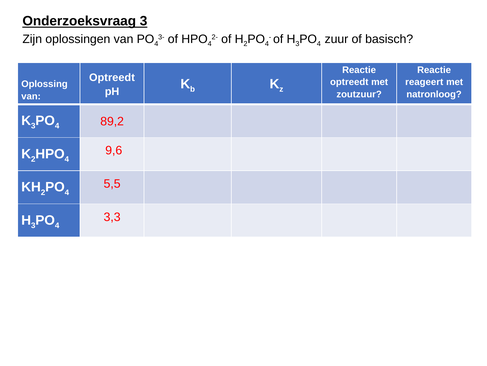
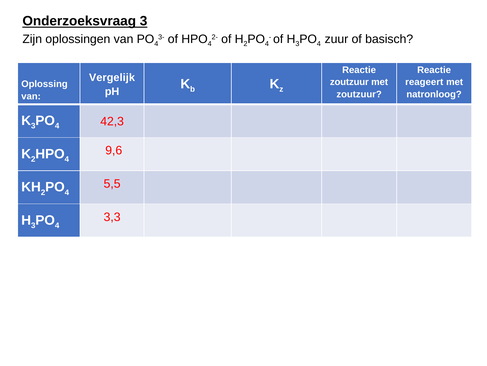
Optreedt at (112, 78): Optreedt -> Vergelijk
optreedt at (349, 82): optreedt -> zoutzuur
89,2: 89,2 -> 42,3
